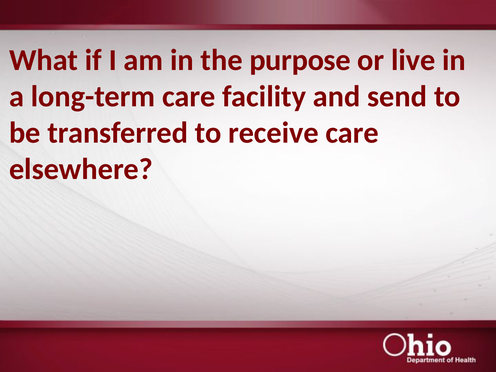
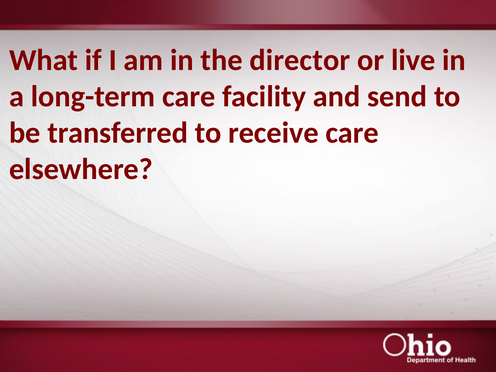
purpose: purpose -> director
